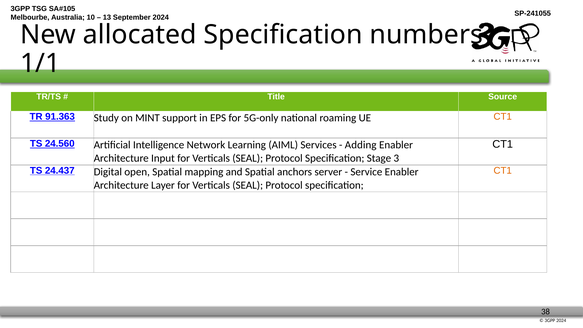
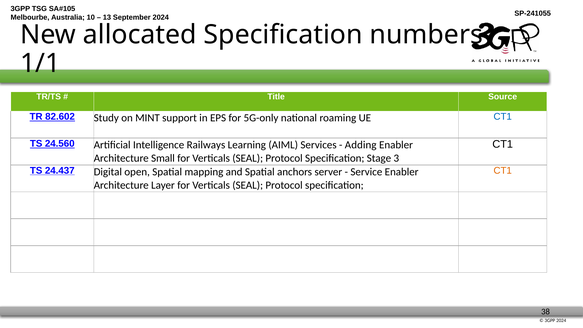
91.363: 91.363 -> 82.602
CT1 at (503, 117) colour: orange -> blue
Network: Network -> Railways
Input: Input -> Small
